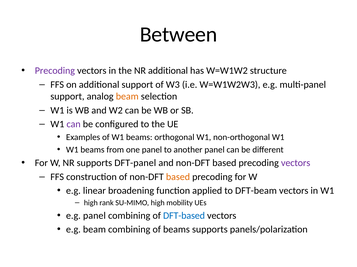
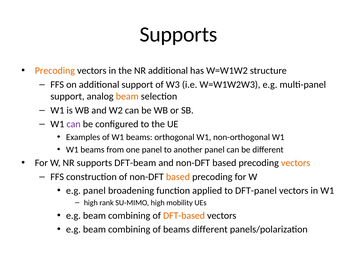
Between at (179, 35): Between -> Supports
Precoding at (55, 71) colour: purple -> orange
DFT-panel: DFT-panel -> DFT-beam
vectors at (296, 163) colour: purple -> orange
e.g linear: linear -> panel
DFT-beam: DFT-beam -> DFT-panel
panel at (94, 216): panel -> beam
DFT-based colour: blue -> orange
beams supports: supports -> different
